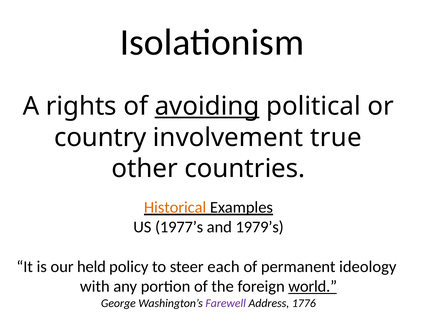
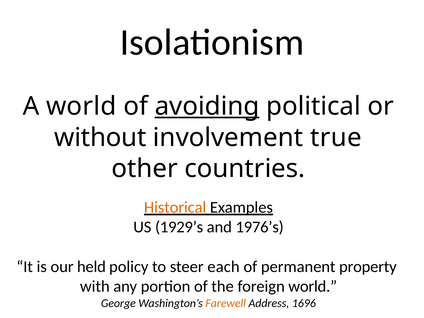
A rights: rights -> world
country: country -> without
1977’s: 1977’s -> 1929’s
1979’s: 1979’s -> 1976’s
ideology: ideology -> property
world at (313, 286) underline: present -> none
Farewell colour: purple -> orange
1776: 1776 -> 1696
